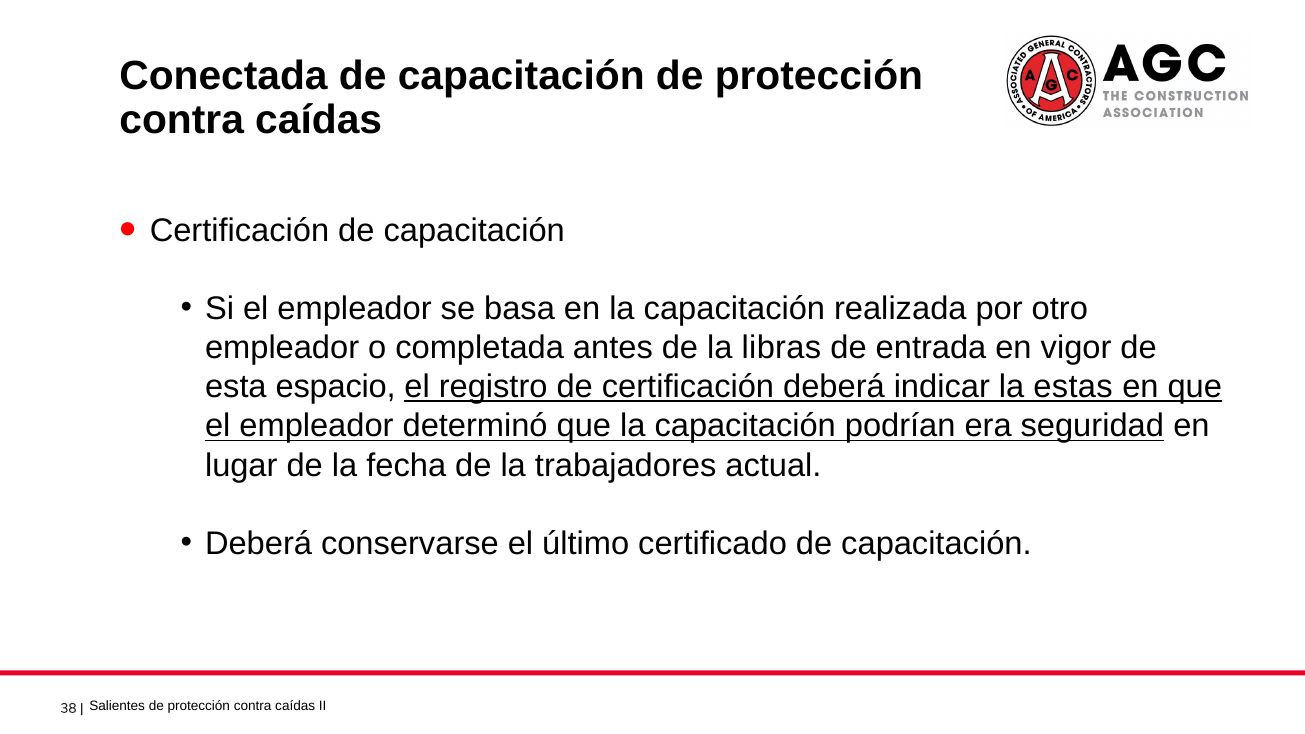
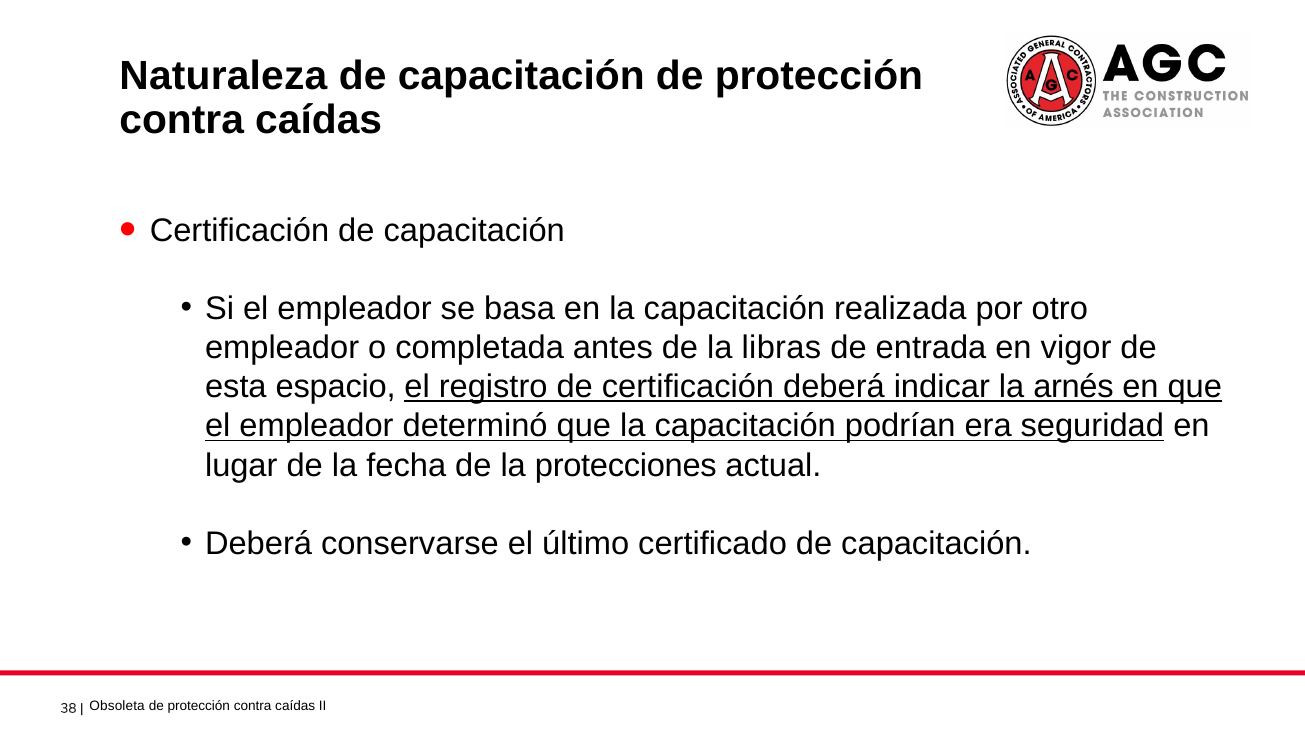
Conectada: Conectada -> Naturaleza
estas: estas -> arnés
trabajadores: trabajadores -> protecciones
Salientes: Salientes -> Obsoleta
